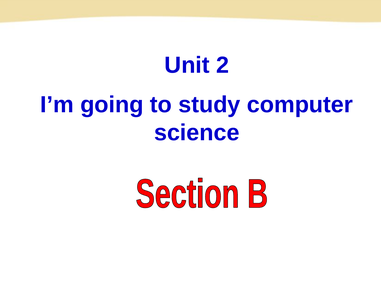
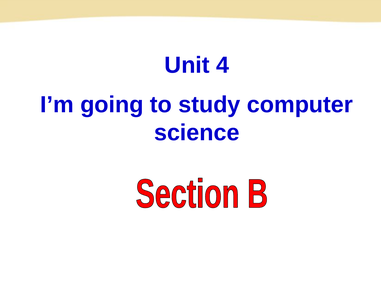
2: 2 -> 4
